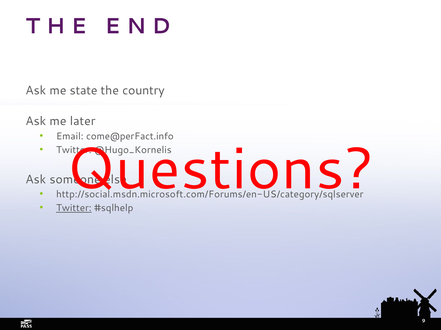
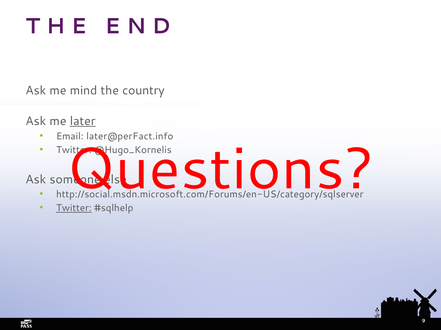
state: state -> mind
later underline: none -> present
come@perFact.info: come@perFact.info -> later@perFact.info
